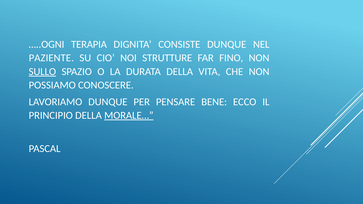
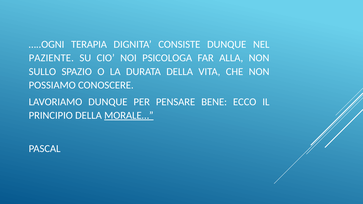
STRUTTURE: STRUTTURE -> PSICOLOGA
FINO: FINO -> ALLA
SULLO underline: present -> none
